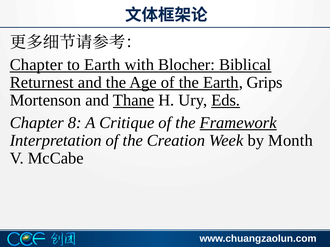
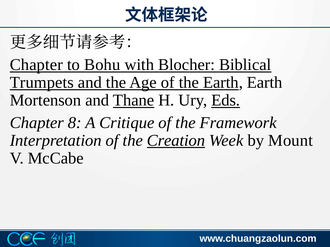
to Earth: Earth -> Bohu
Returnest: Returnest -> Trumpets
Earth Grips: Grips -> Earth
Framework underline: present -> none
Creation underline: none -> present
Month: Month -> Mount
